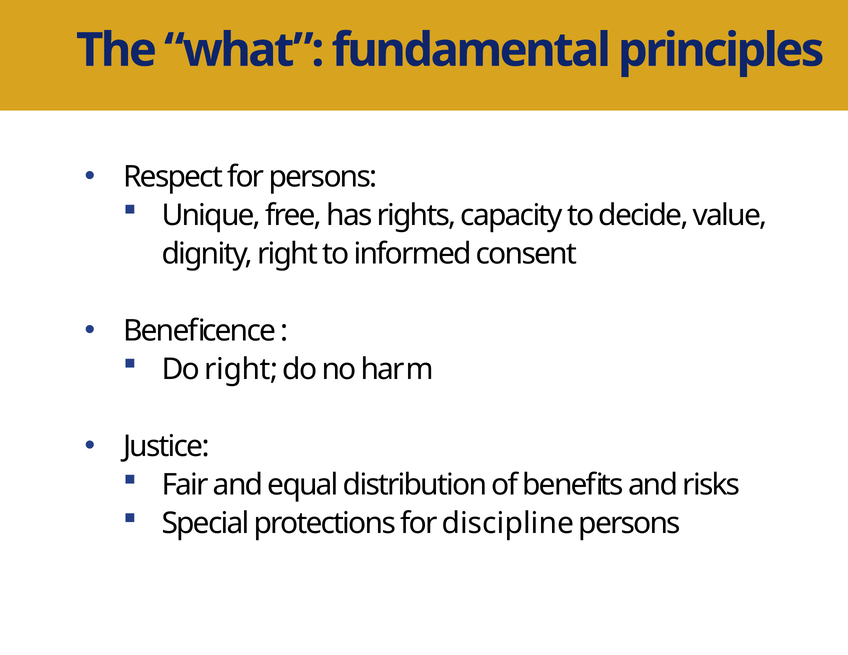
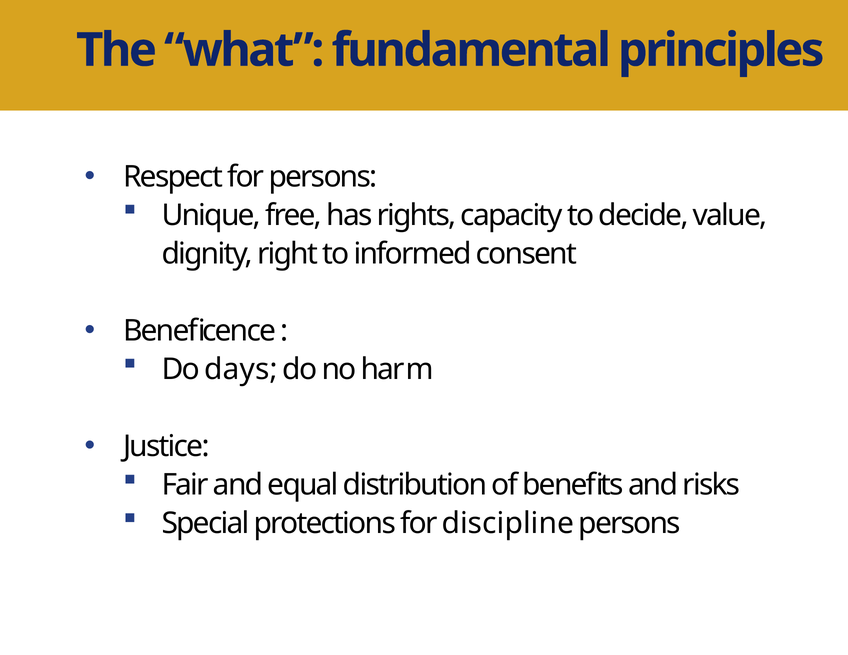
Do right: right -> days
